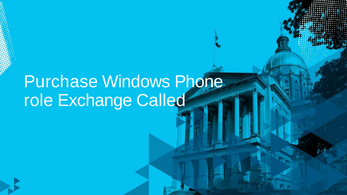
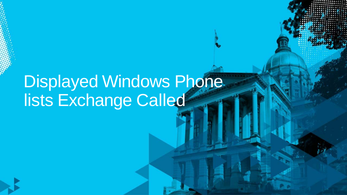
Purchase: Purchase -> Displayed
role: role -> lists
